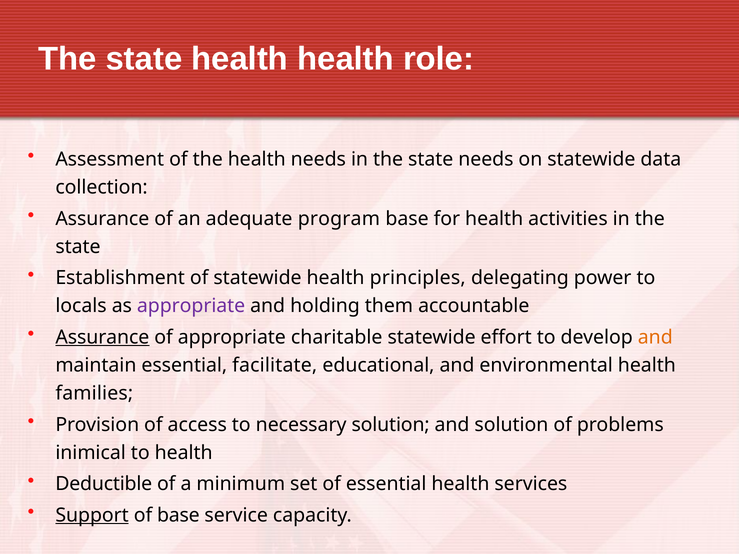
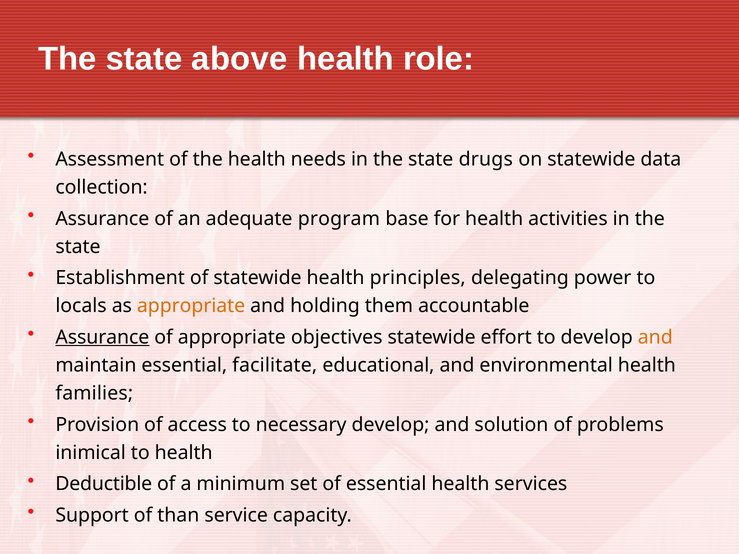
state health: health -> above
state needs: needs -> drugs
appropriate at (191, 306) colour: purple -> orange
charitable: charitable -> objectives
necessary solution: solution -> develop
Support underline: present -> none
of base: base -> than
